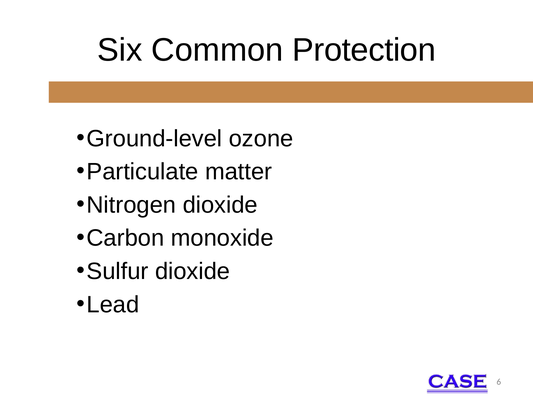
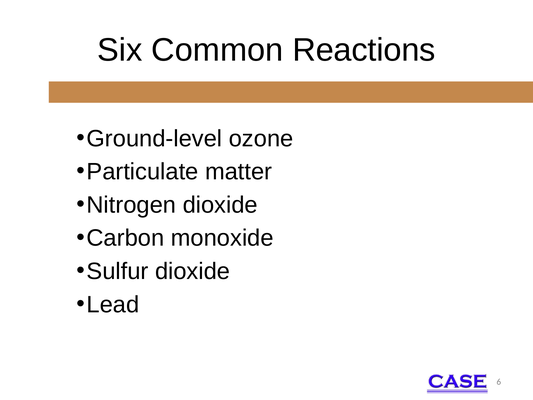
Protection: Protection -> Reactions
